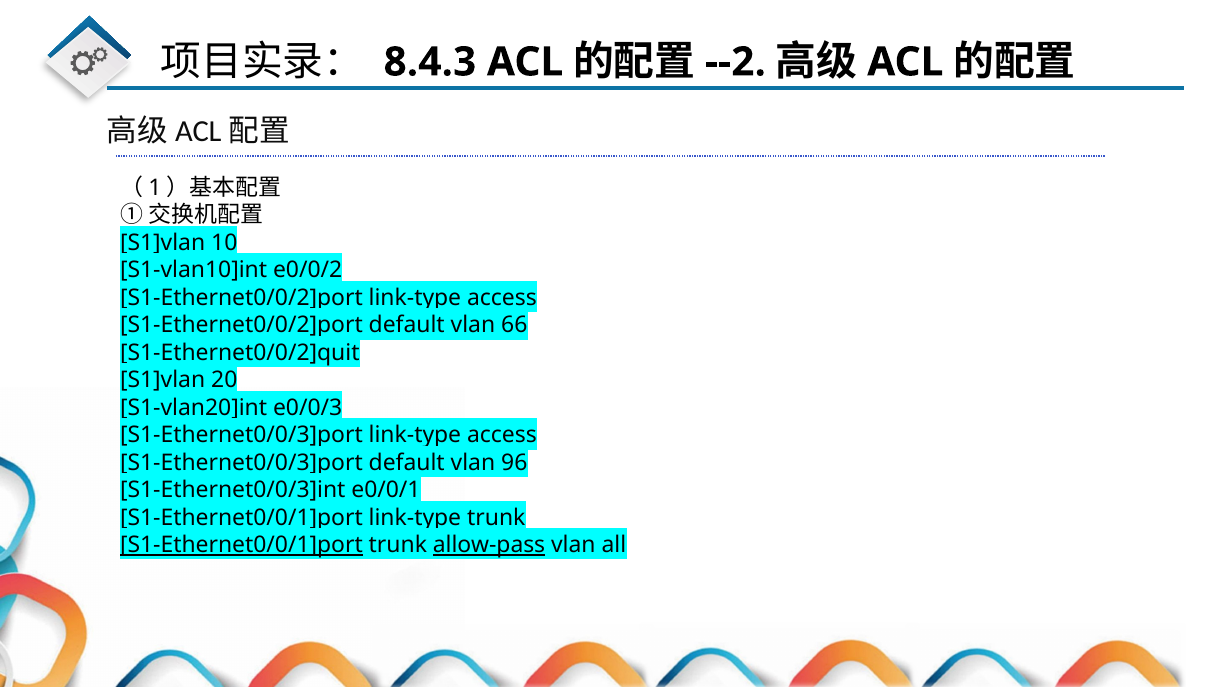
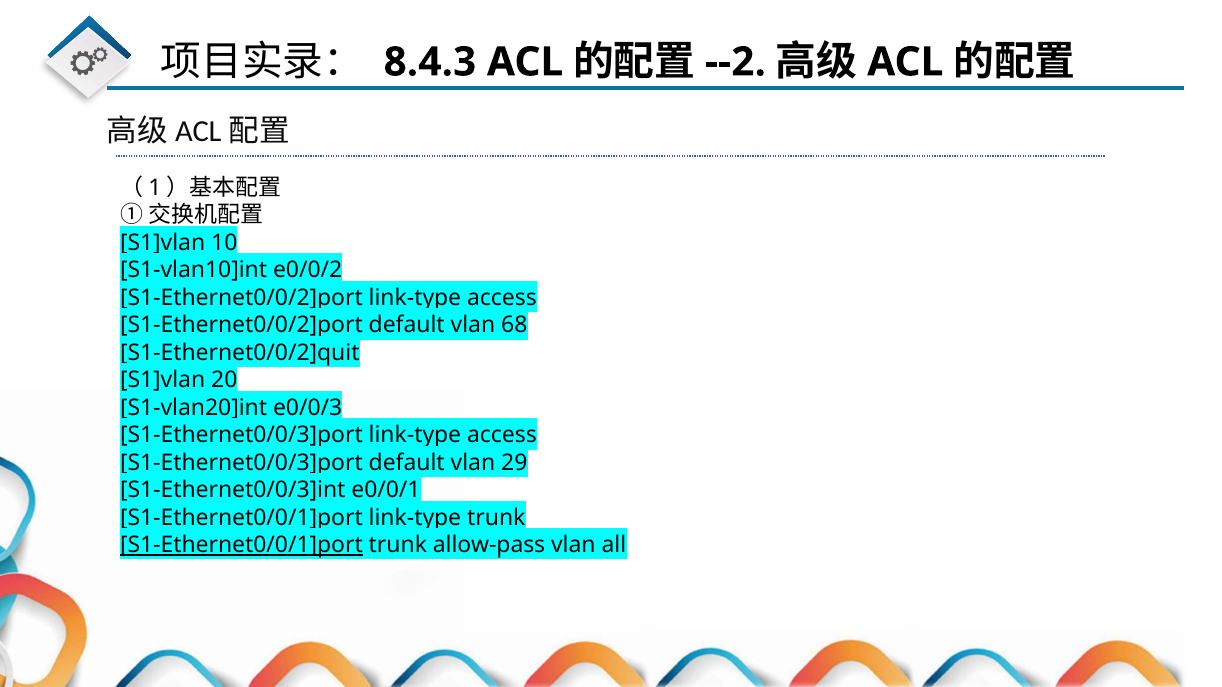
66: 66 -> 68
96: 96 -> 29
allow-pass underline: present -> none
